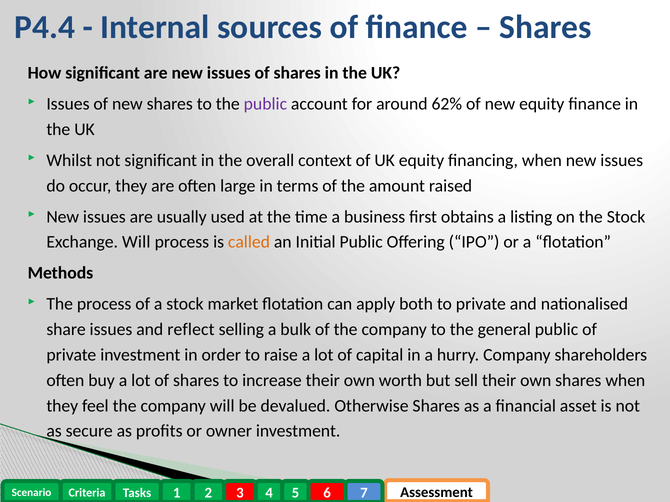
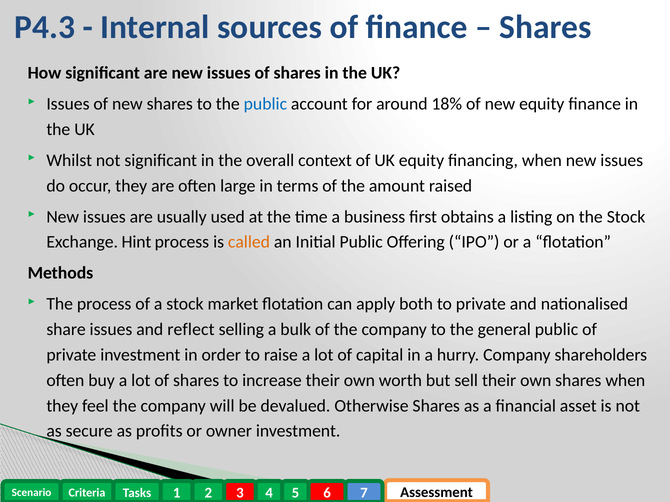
P4.4: P4.4 -> P4.3
public at (265, 104) colour: purple -> blue
62%: 62% -> 18%
Exchange Will: Will -> Hint
